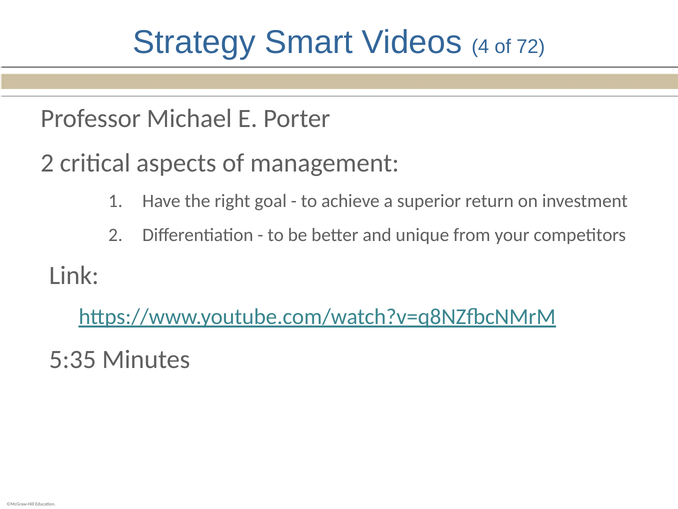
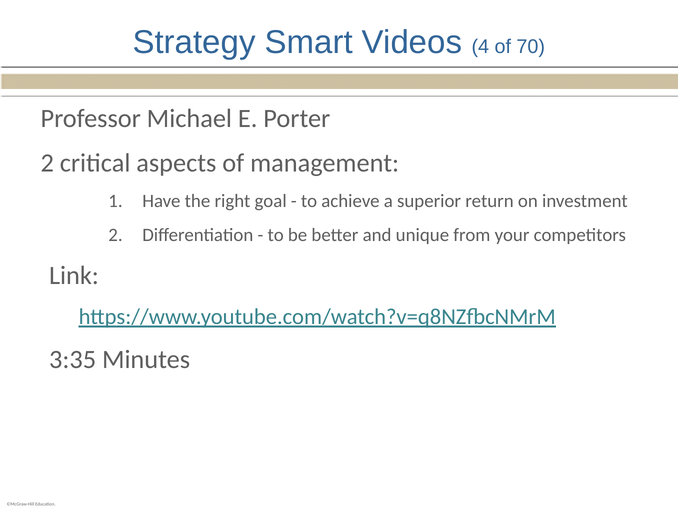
72: 72 -> 70
5:35: 5:35 -> 3:35
